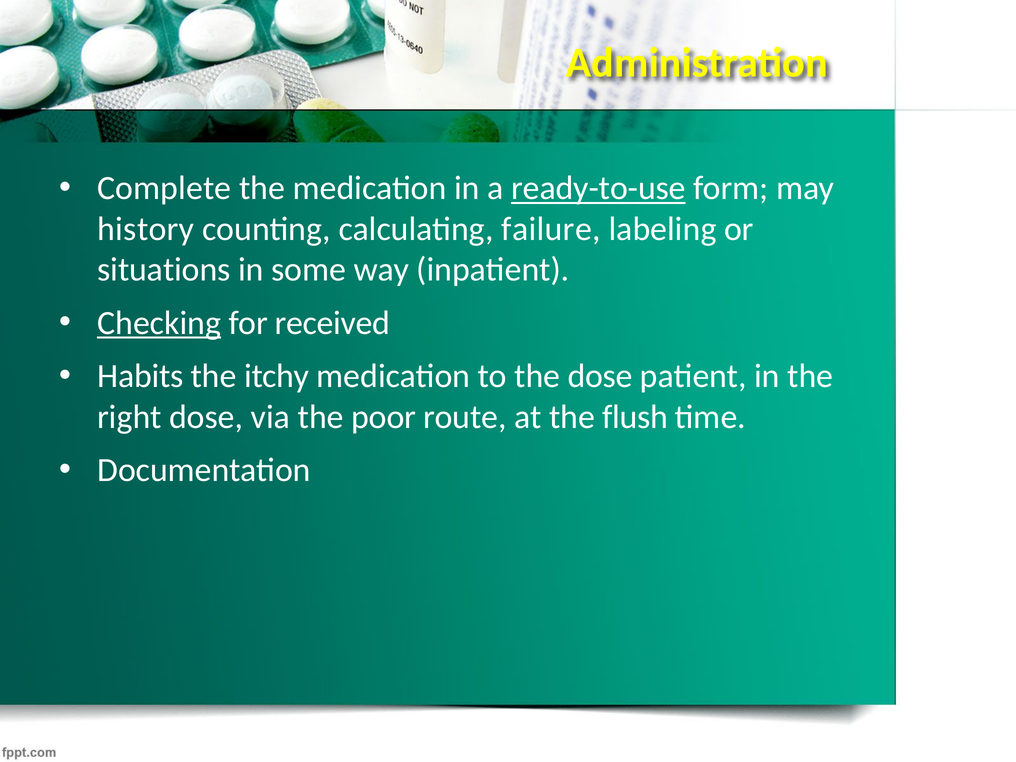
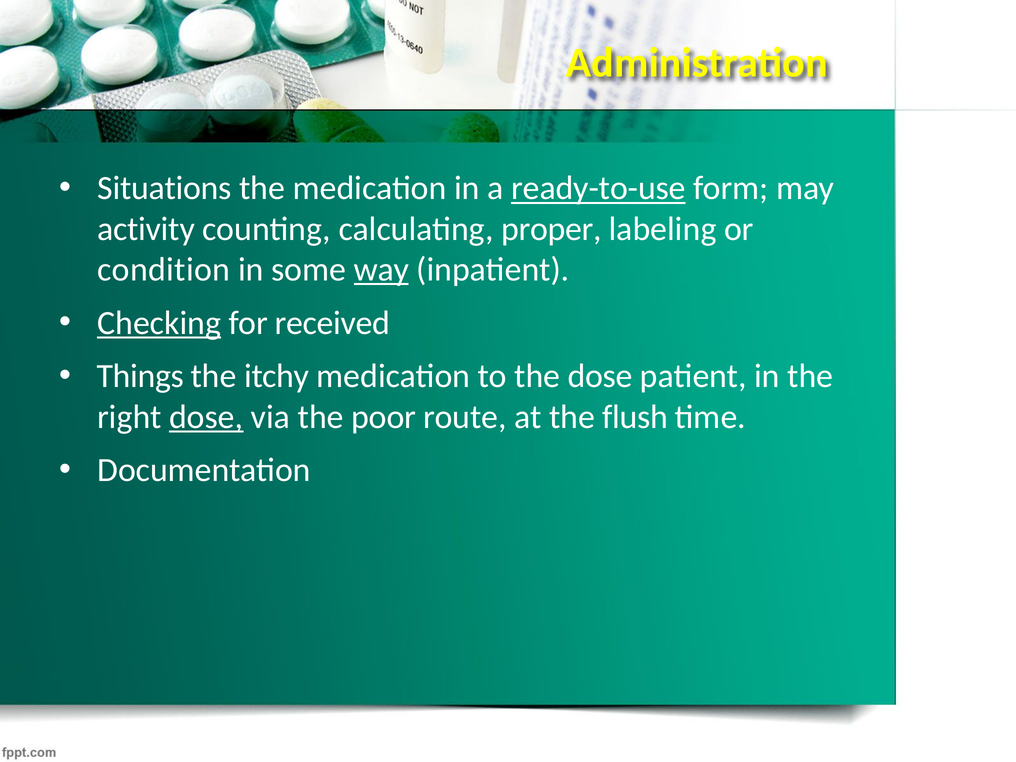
Complete: Complete -> Situations
history: history -> activity
failure: failure -> proper
situations: situations -> condition
way underline: none -> present
Habits: Habits -> Things
dose at (206, 417) underline: none -> present
